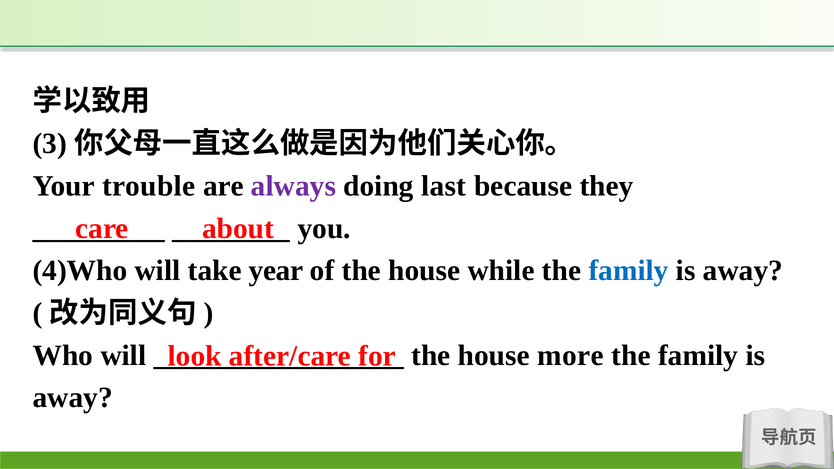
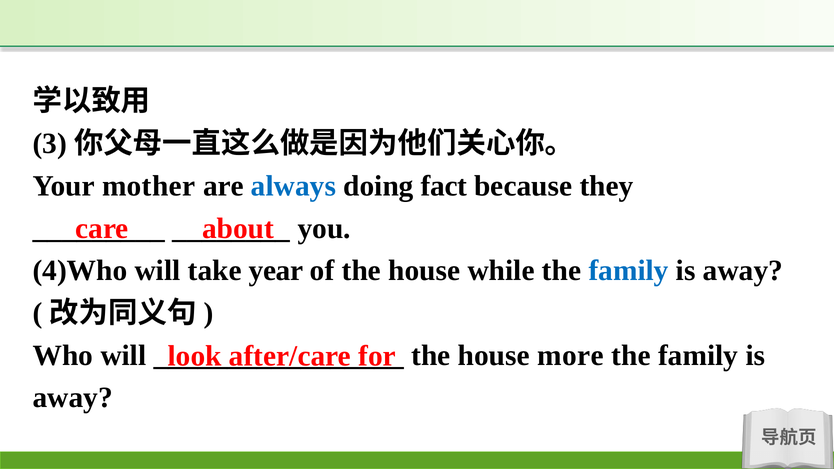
trouble: trouble -> mother
always colour: purple -> blue
last: last -> fact
